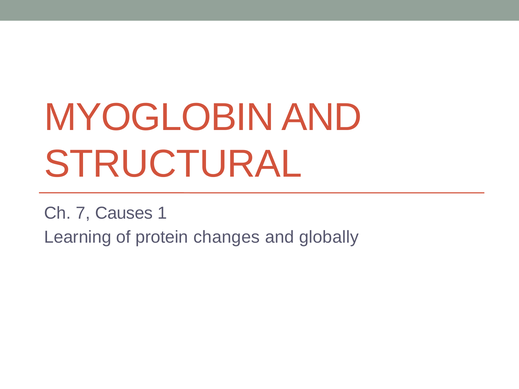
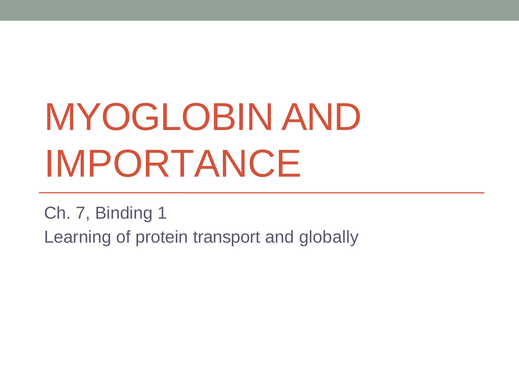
STRUCTURAL: STRUCTURAL -> IMPORTANCE
Causes: Causes -> Binding
changes: changes -> transport
